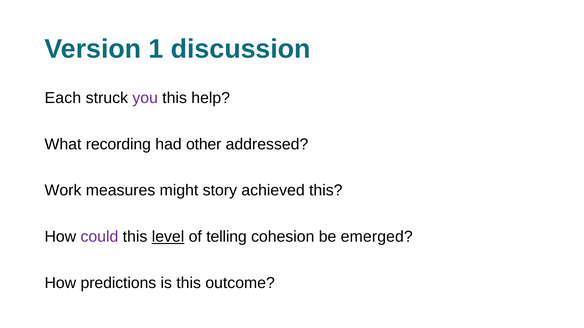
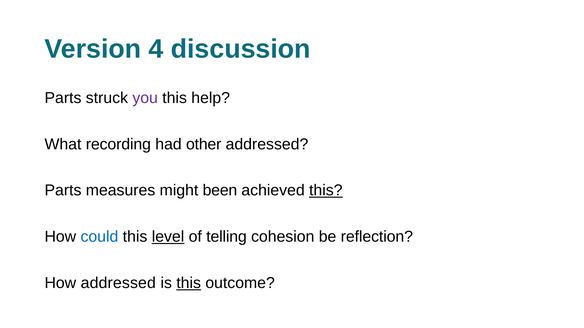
1: 1 -> 4
Each at (63, 98): Each -> Parts
Work at (63, 191): Work -> Parts
story: story -> been
this at (326, 191) underline: none -> present
could colour: purple -> blue
emerged: emerged -> reflection
How predictions: predictions -> addressed
this at (189, 283) underline: none -> present
